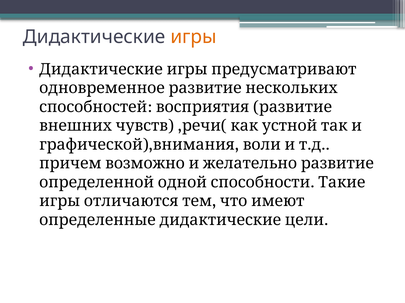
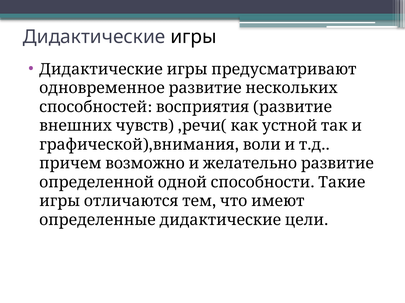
игры colour: orange -> black
